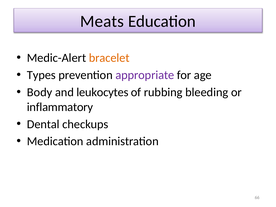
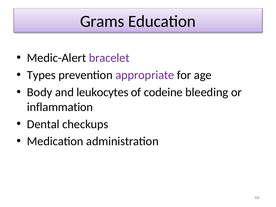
Meats: Meats -> Grams
bracelet colour: orange -> purple
rubbing: rubbing -> codeine
inflammatory: inflammatory -> inflammation
